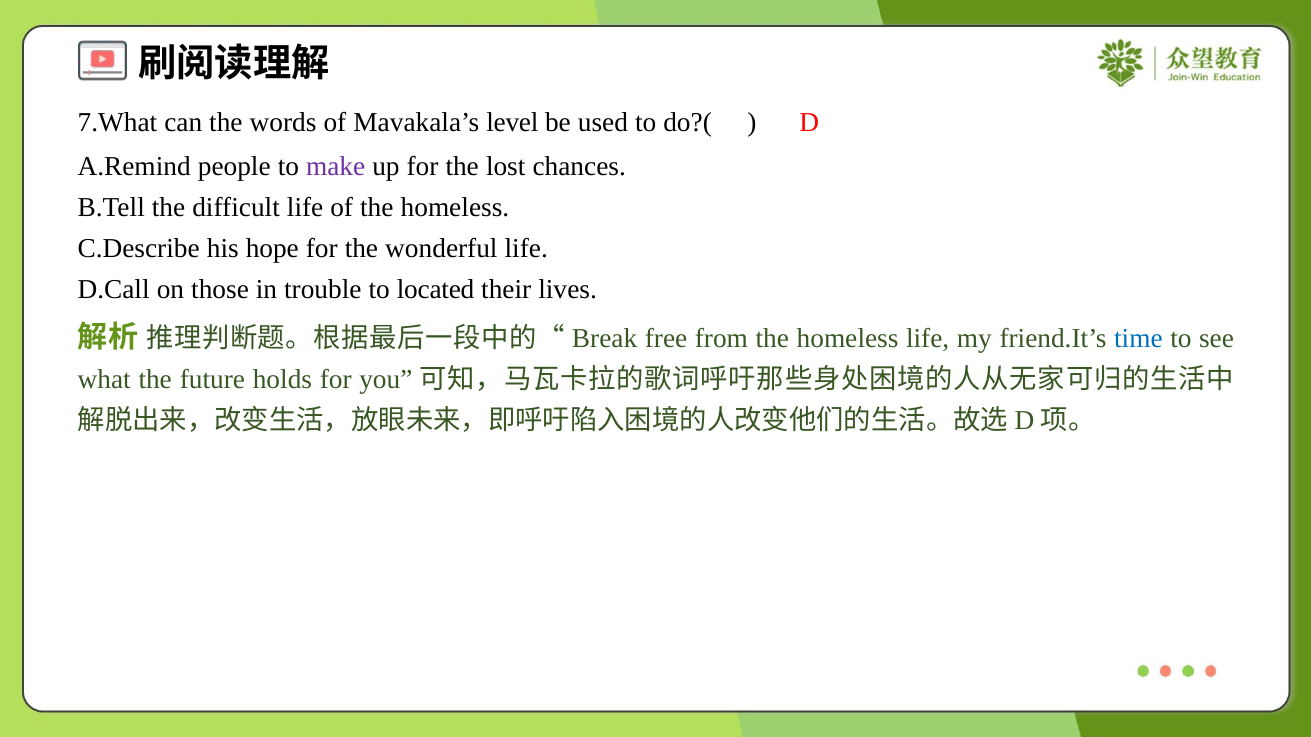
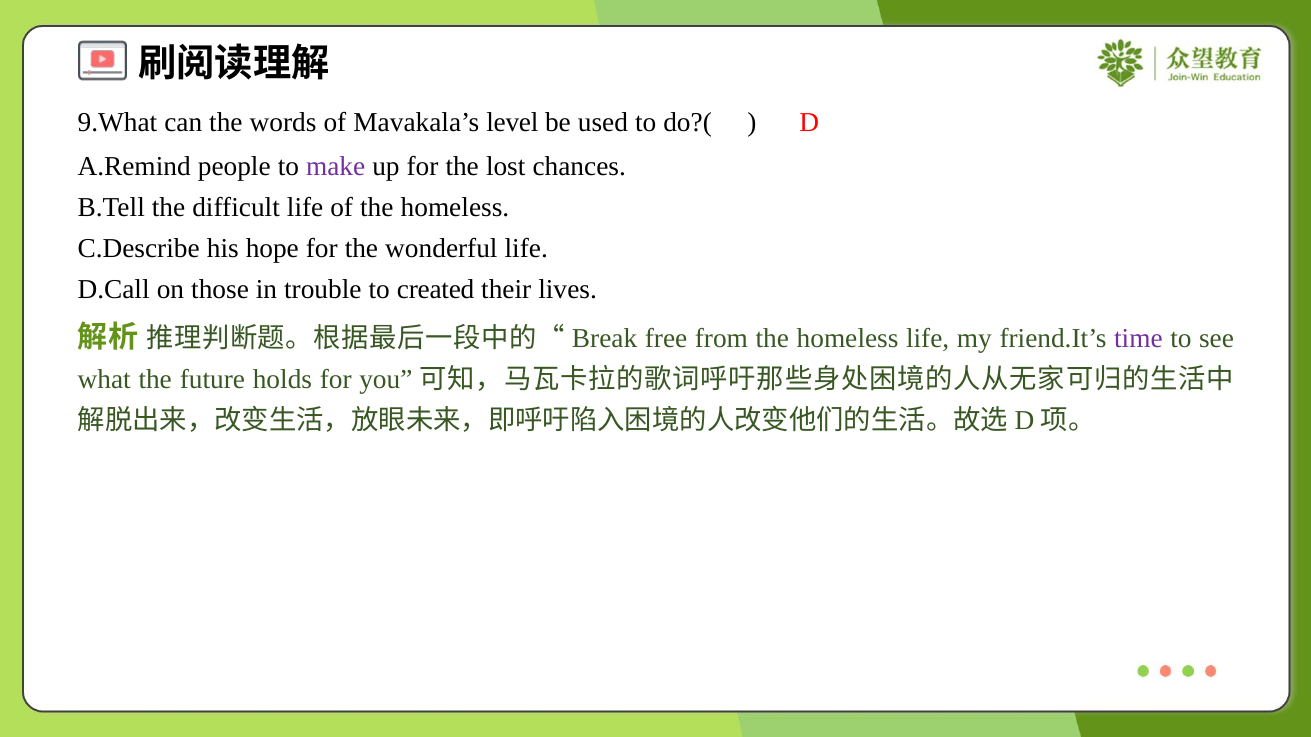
7.What: 7.What -> 9.What
located: located -> created
time colour: blue -> purple
